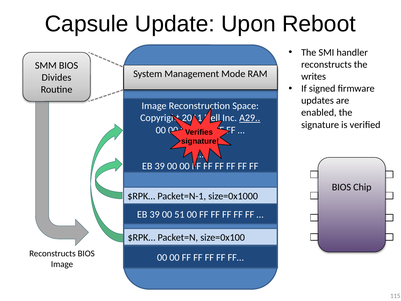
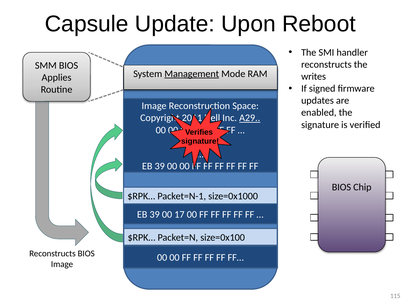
Management underline: none -> present
Divides: Divides -> Applies
51: 51 -> 17
